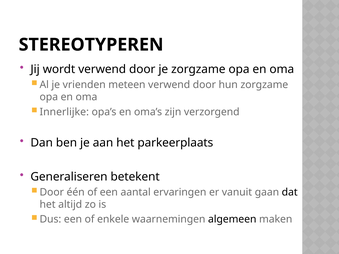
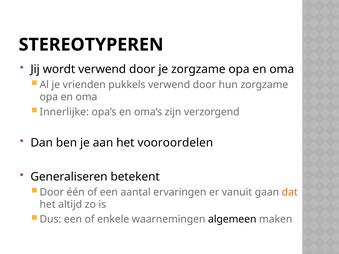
meteen: meteen -> pukkels
parkeerplaats: parkeerplaats -> vooroordelen
dat colour: black -> orange
